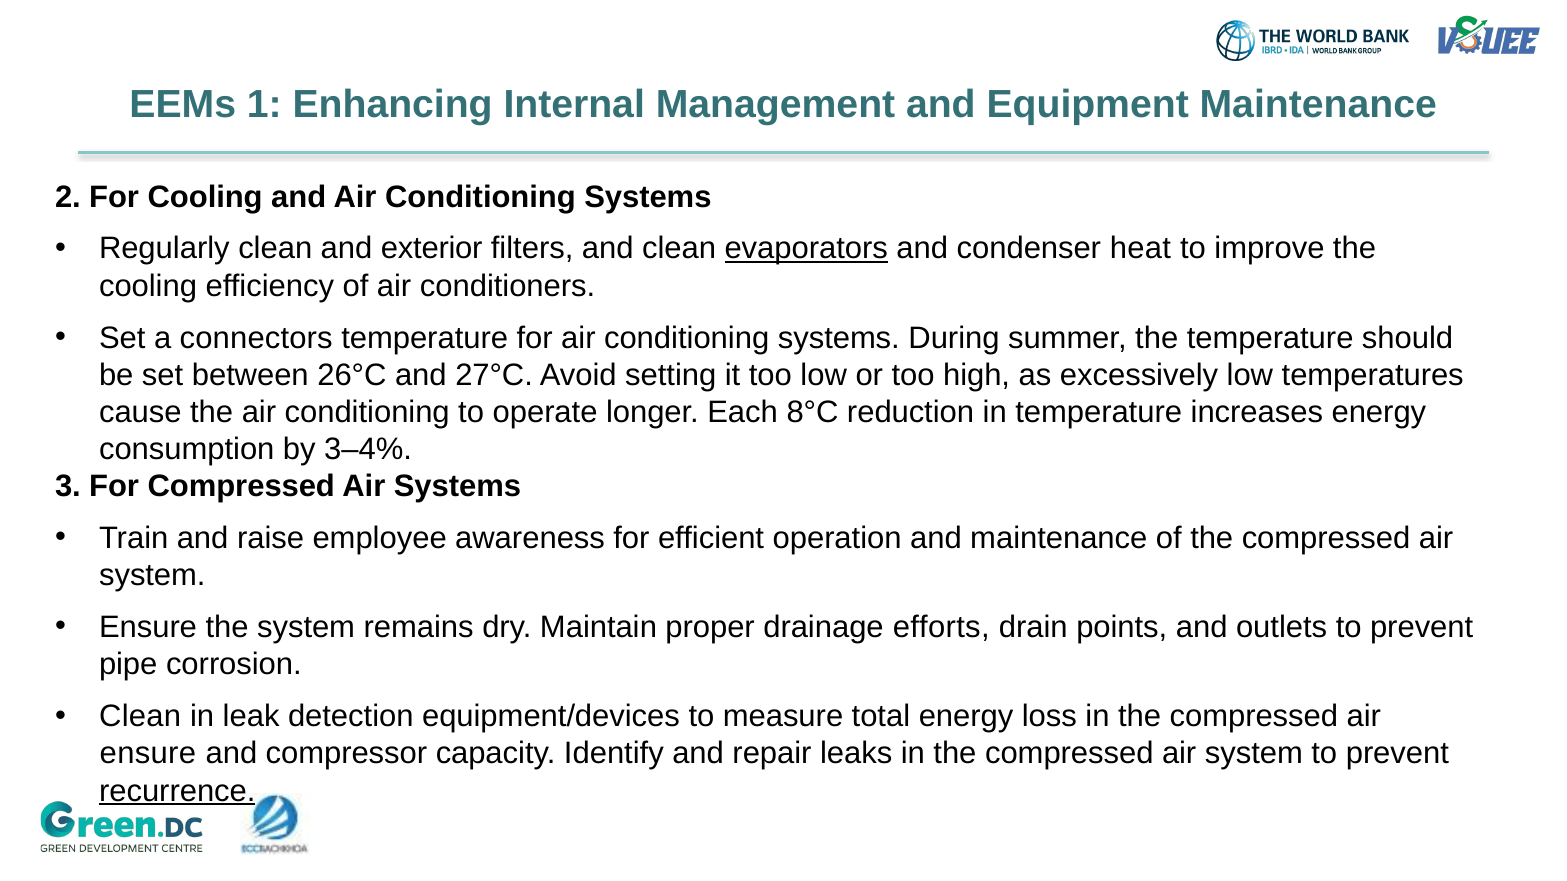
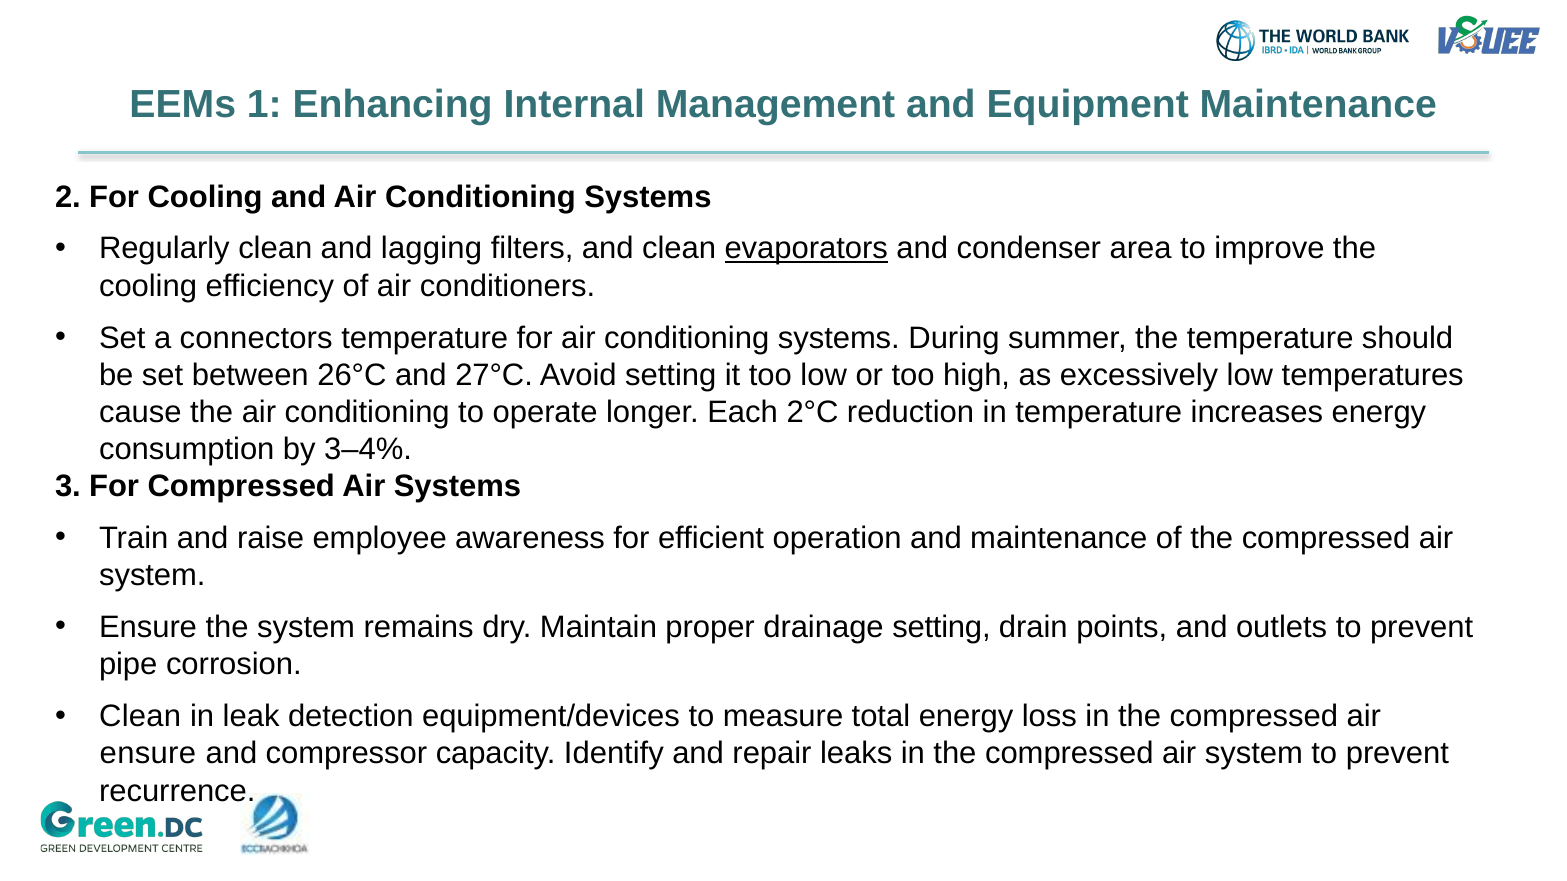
exterior: exterior -> lagging
heat: heat -> area
8°C: 8°C -> 2°C
drainage efforts: efforts -> setting
recurrence underline: present -> none
